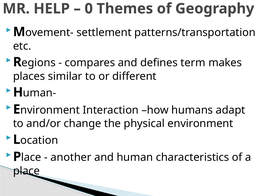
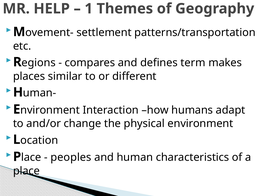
0: 0 -> 1
another: another -> peoples
